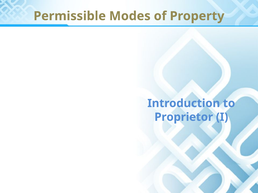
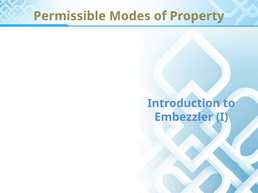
Proprietor: Proprietor -> Embezzler
